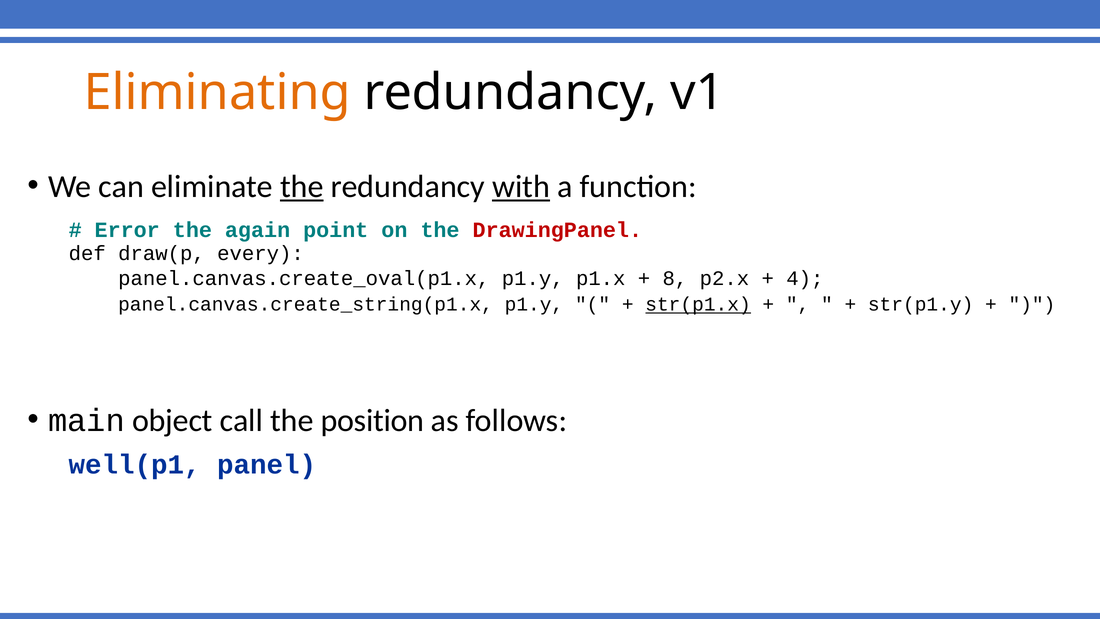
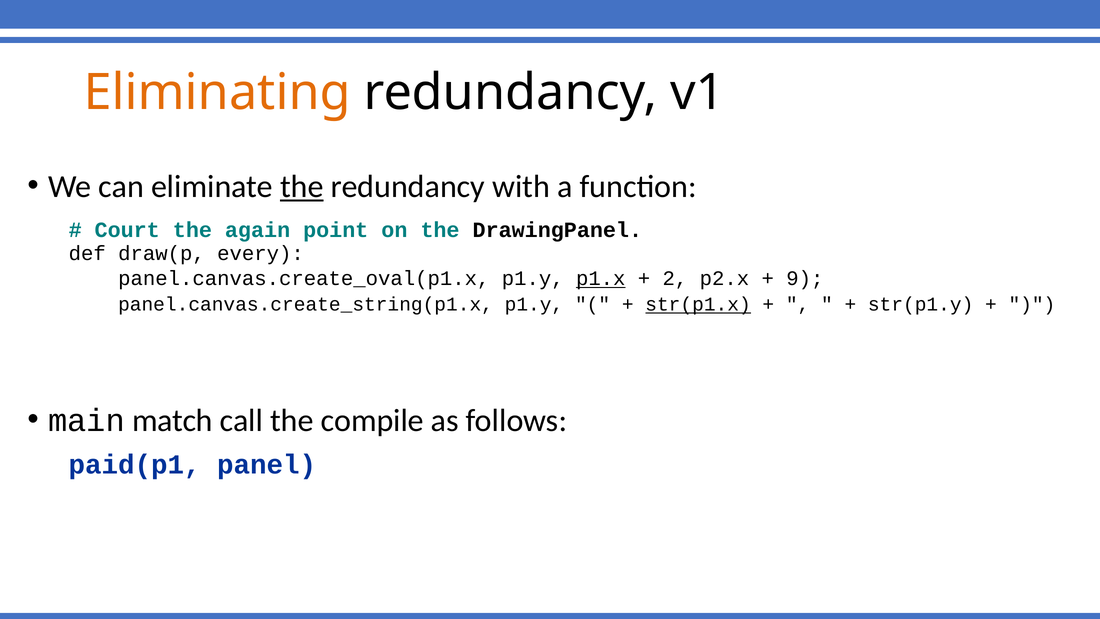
with underline: present -> none
Error: Error -> Court
DrawingPanel colour: red -> black
p1.x underline: none -> present
8: 8 -> 2
4: 4 -> 9
object: object -> match
position: position -> compile
well(p1: well(p1 -> paid(p1
